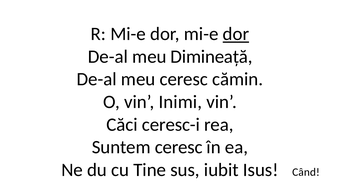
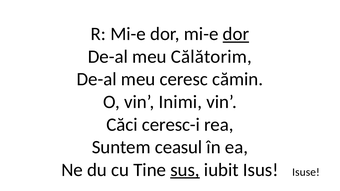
Dimineață: Dimineață -> Călătorim
Suntem ceresc: ceresc -> ceasul
sus underline: none -> present
Când: Când -> Isuse
